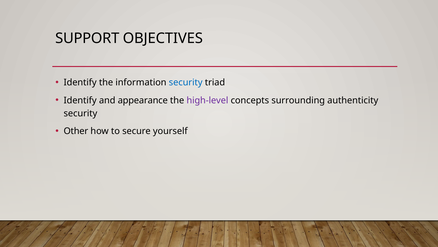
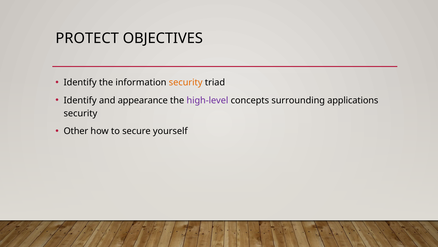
SUPPORT: SUPPORT -> PROTECT
security at (186, 82) colour: blue -> orange
authenticity: authenticity -> applications
